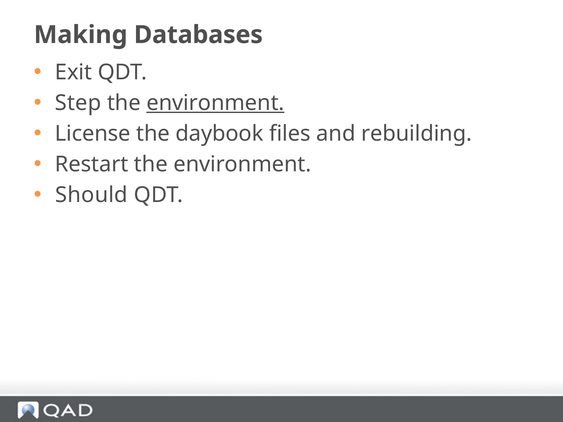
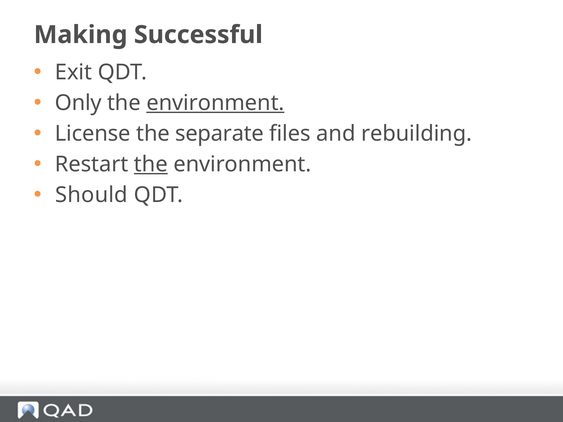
Databases: Databases -> Successful
Step: Step -> Only
daybook: daybook -> separate
the at (151, 164) underline: none -> present
